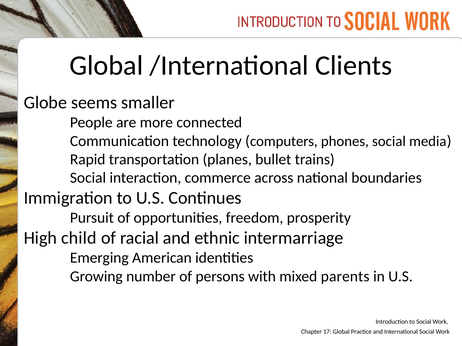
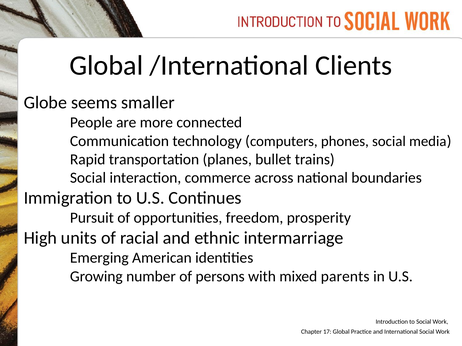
child: child -> units
